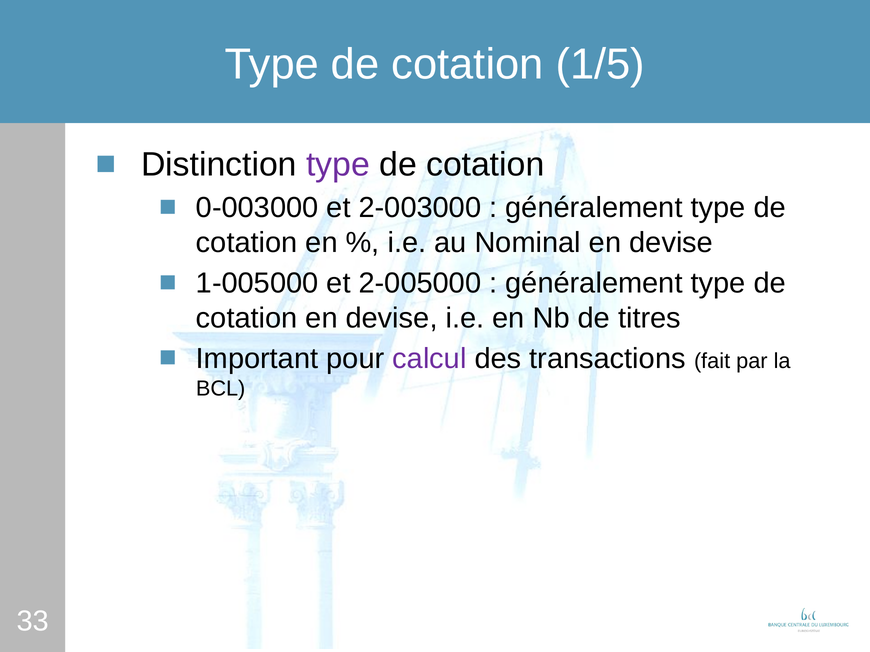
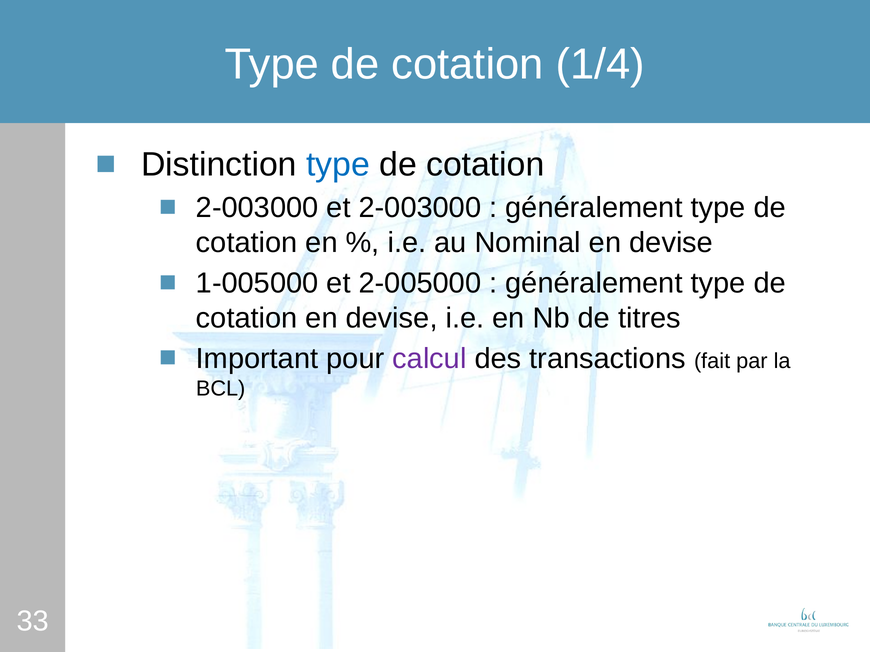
1/5: 1/5 -> 1/4
type at (338, 165) colour: purple -> blue
0-003000 at (257, 208): 0-003000 -> 2-003000
